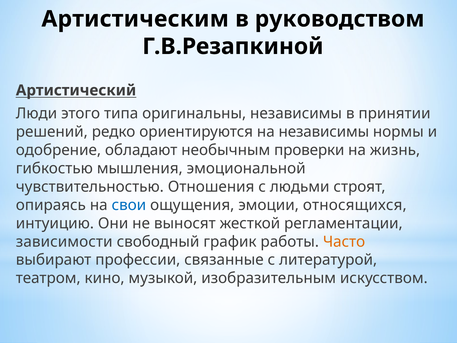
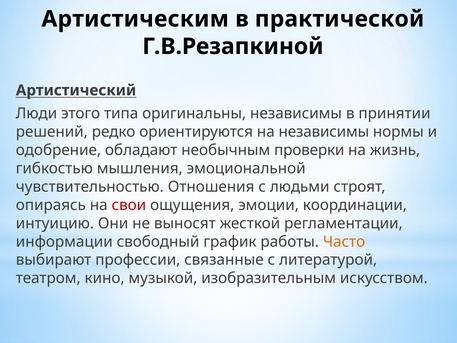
руководством: руководством -> практической
свои colour: blue -> red
относящихся: относящихся -> координации
зависимости: зависимости -> информации
